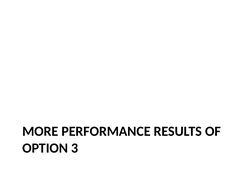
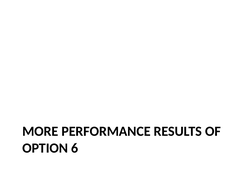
3: 3 -> 6
